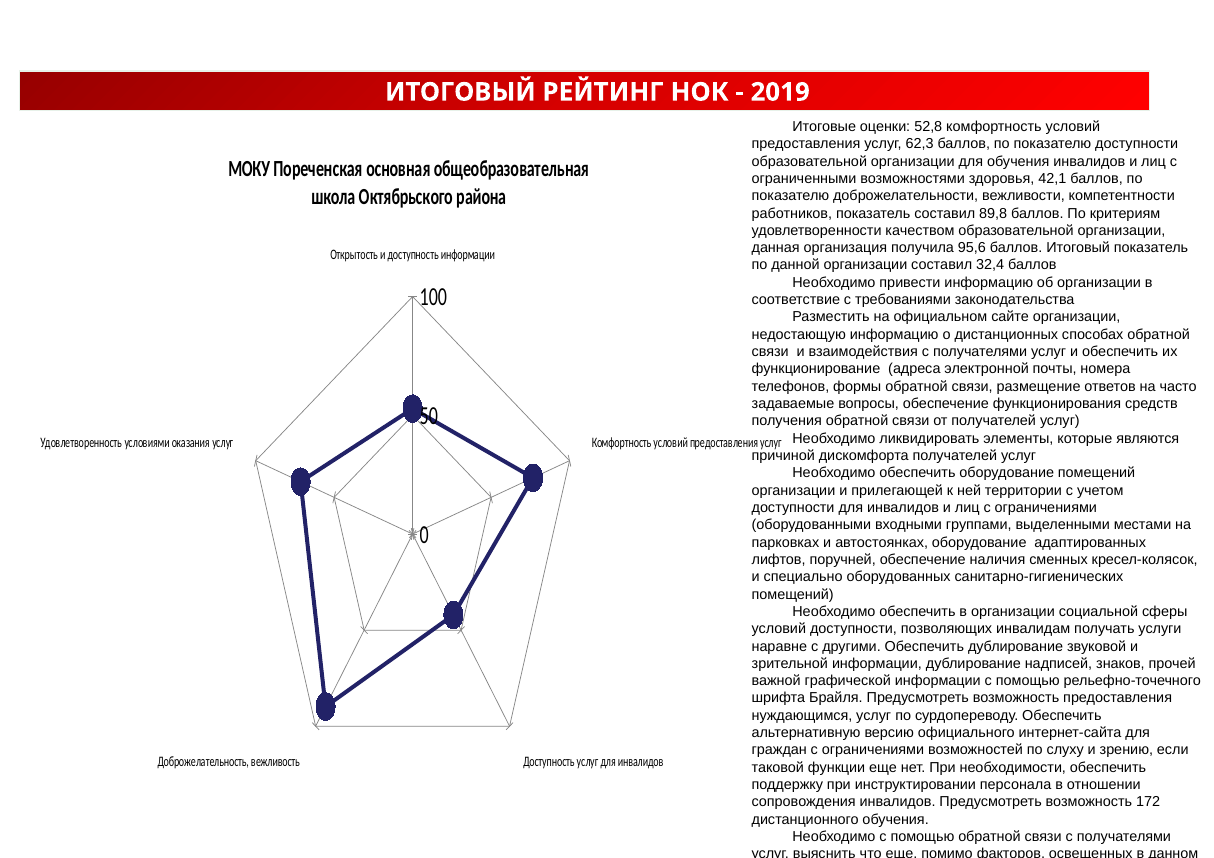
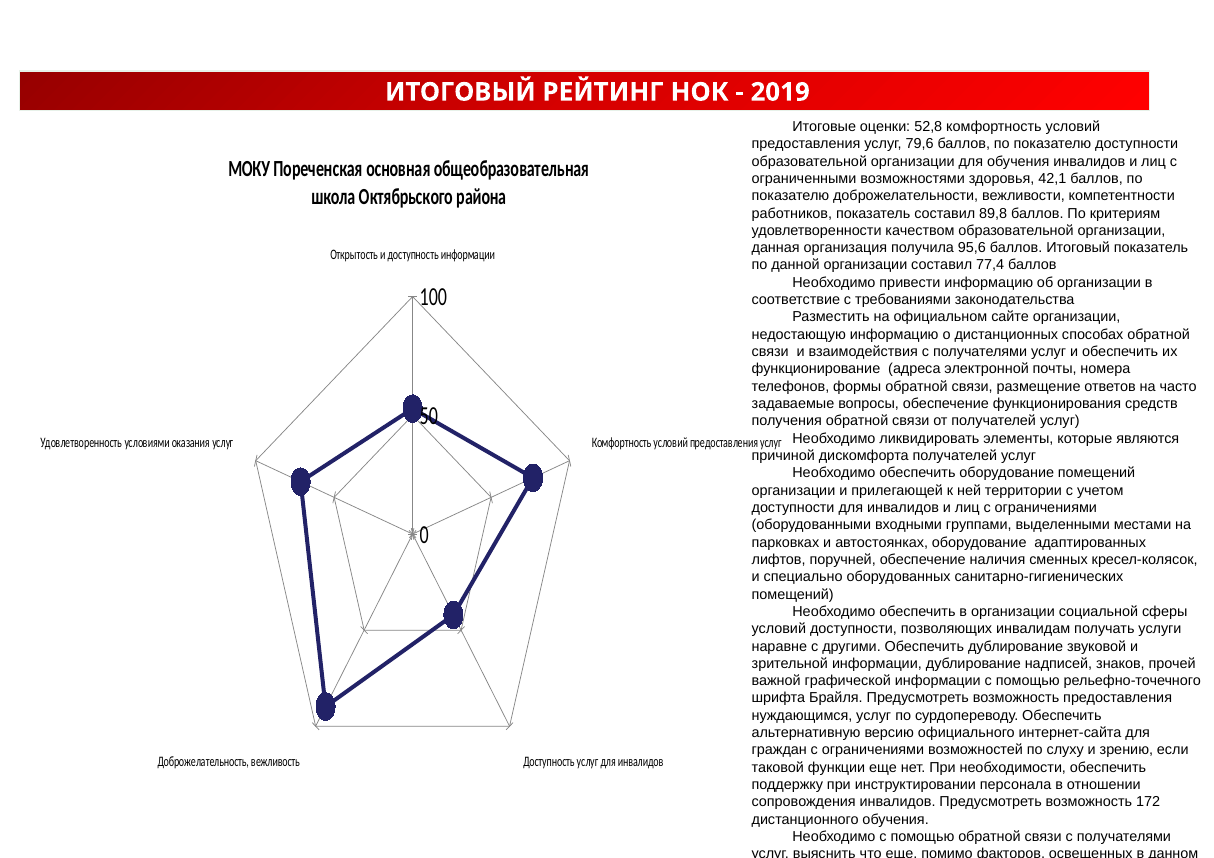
62,3: 62,3 -> 79,6
32,4: 32,4 -> 77,4
